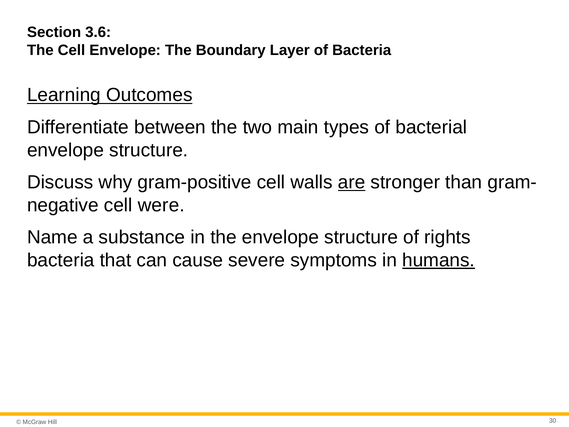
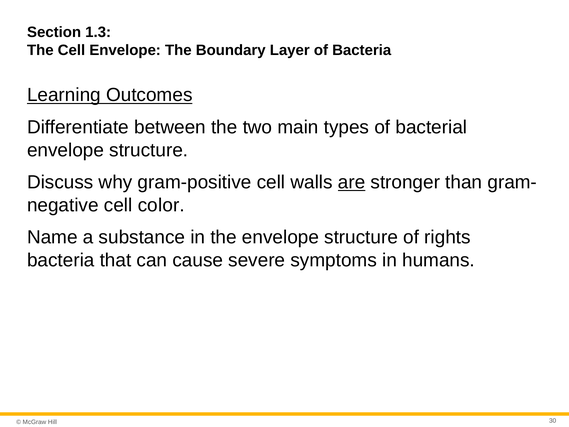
3.6: 3.6 -> 1.3
were: were -> color
humans underline: present -> none
